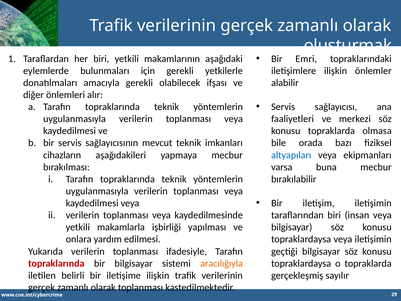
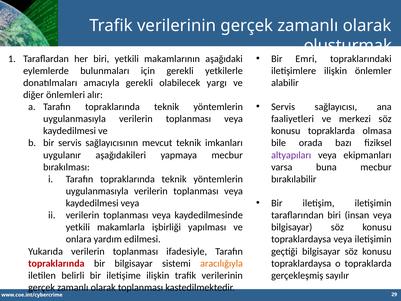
ifşası: ifşası -> yargı
cihazların: cihazların -> uygulanır
altyapıları colour: blue -> purple
